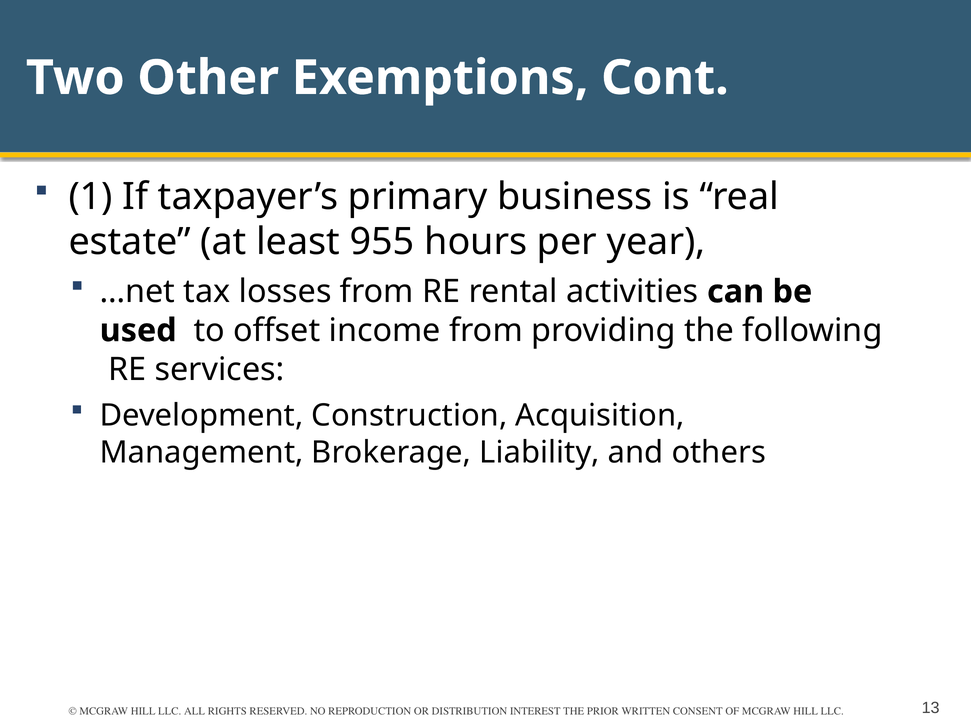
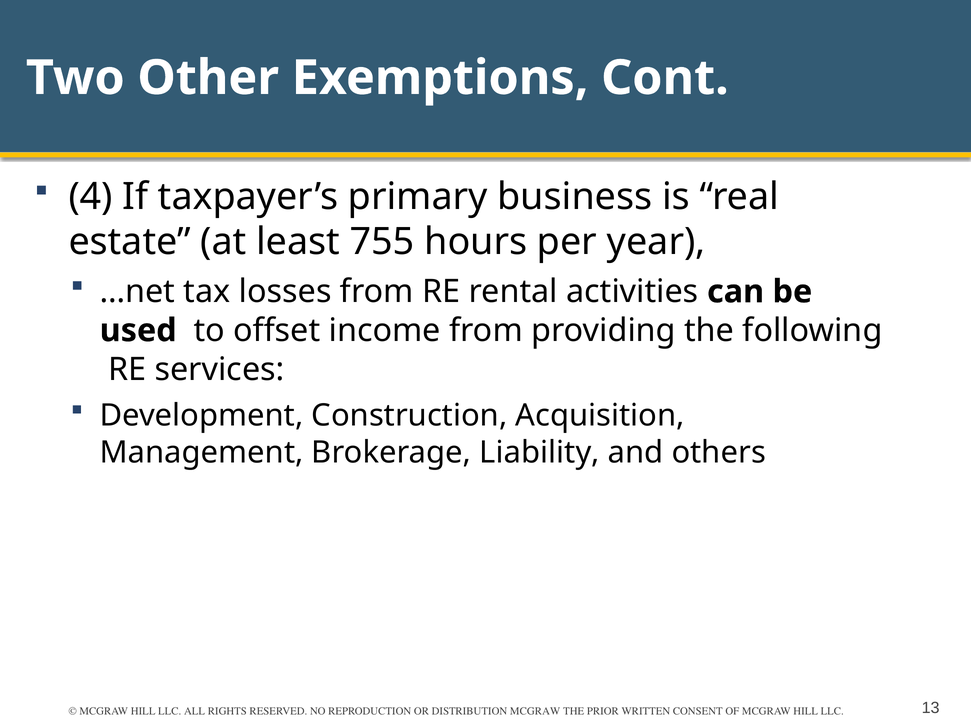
1: 1 -> 4
955: 955 -> 755
DISTRIBUTION INTEREST: INTEREST -> MCGRAW
